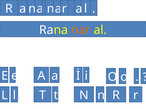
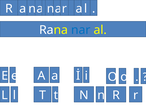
nar colour: orange -> blue
